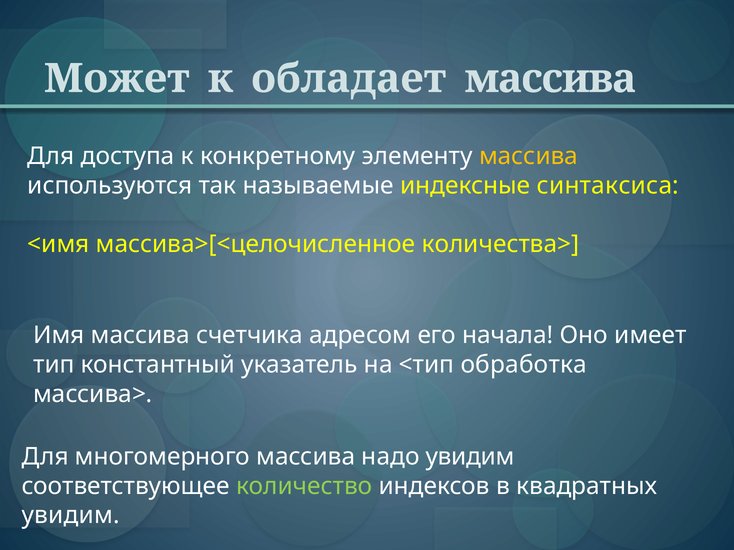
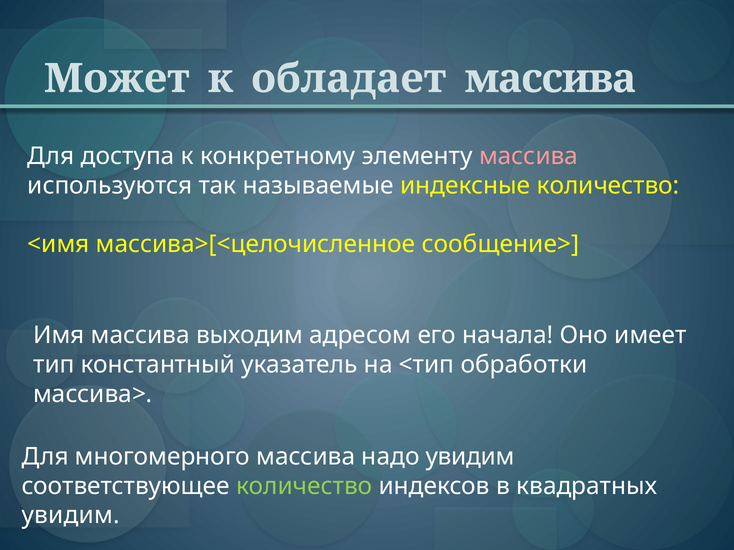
массива at (529, 156) colour: yellow -> pink
индексные синтаксиса: синтаксиса -> количество
количества>: количества> -> сообщение>
счетчика: счетчика -> выходим
обработка: обработка -> обработки
